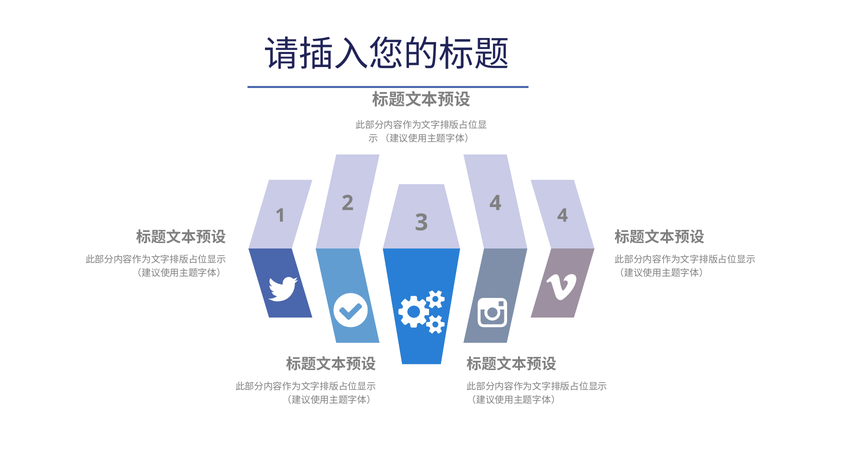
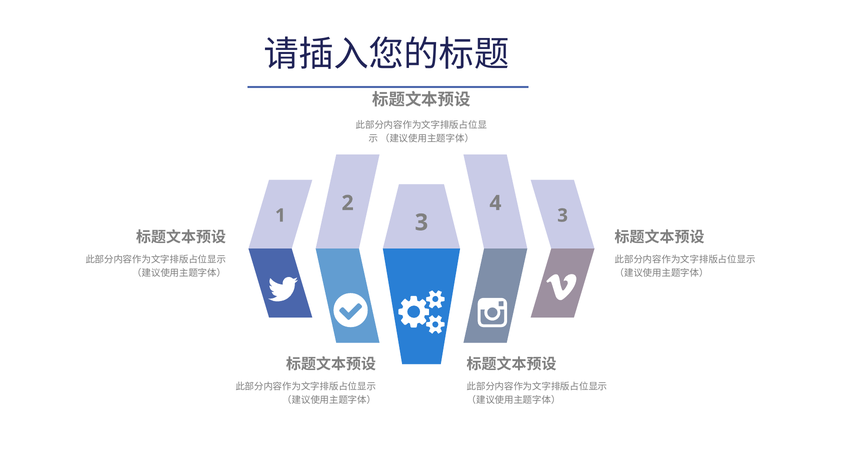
1 4: 4 -> 3
